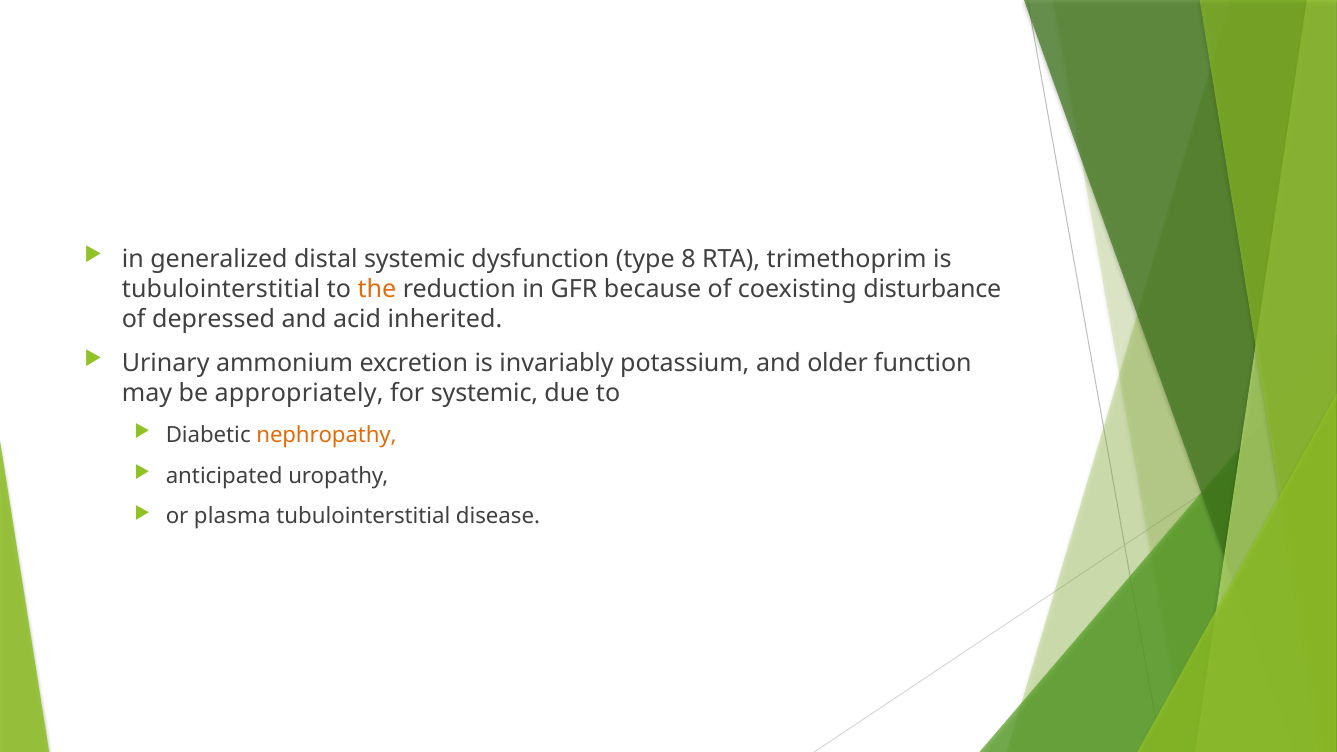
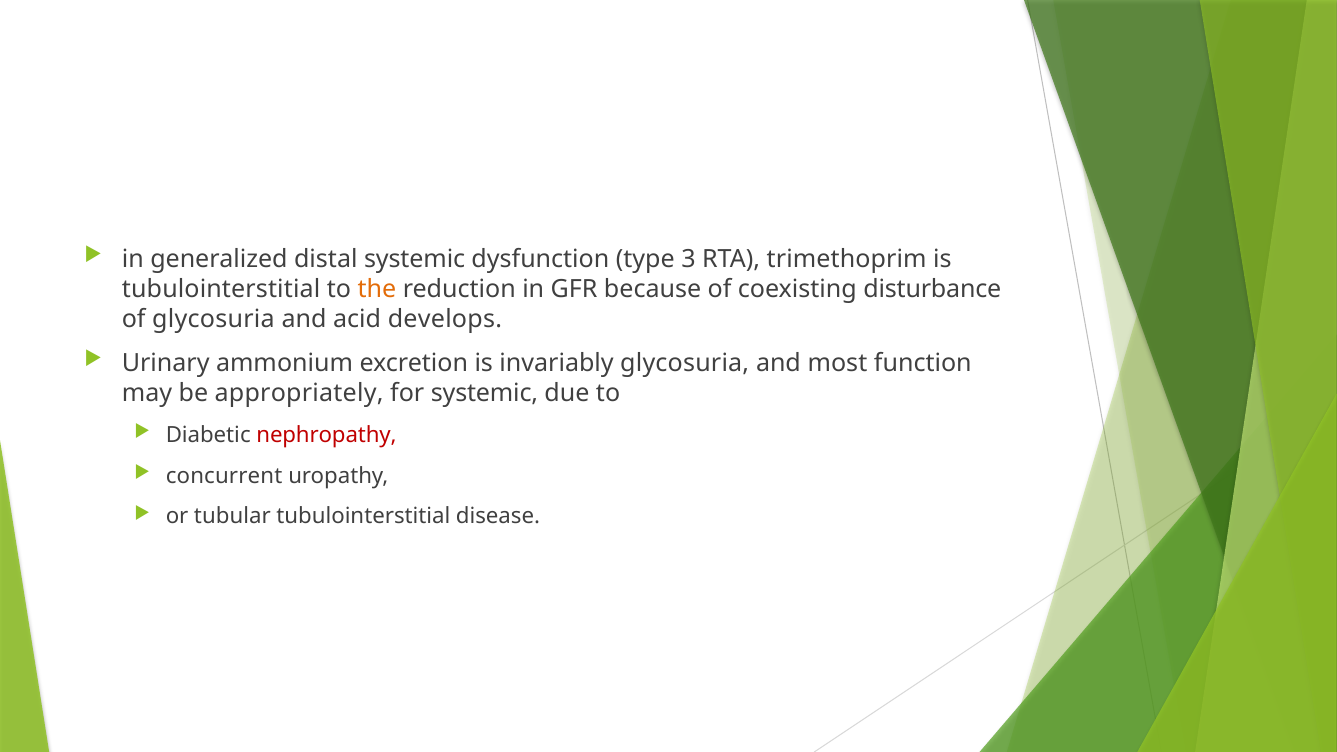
8: 8 -> 3
of depressed: depressed -> glycosuria
inherited: inherited -> develops
invariably potassium: potassium -> glycosuria
older: older -> most
nephropathy colour: orange -> red
anticipated: anticipated -> concurrent
plasma: plasma -> tubular
